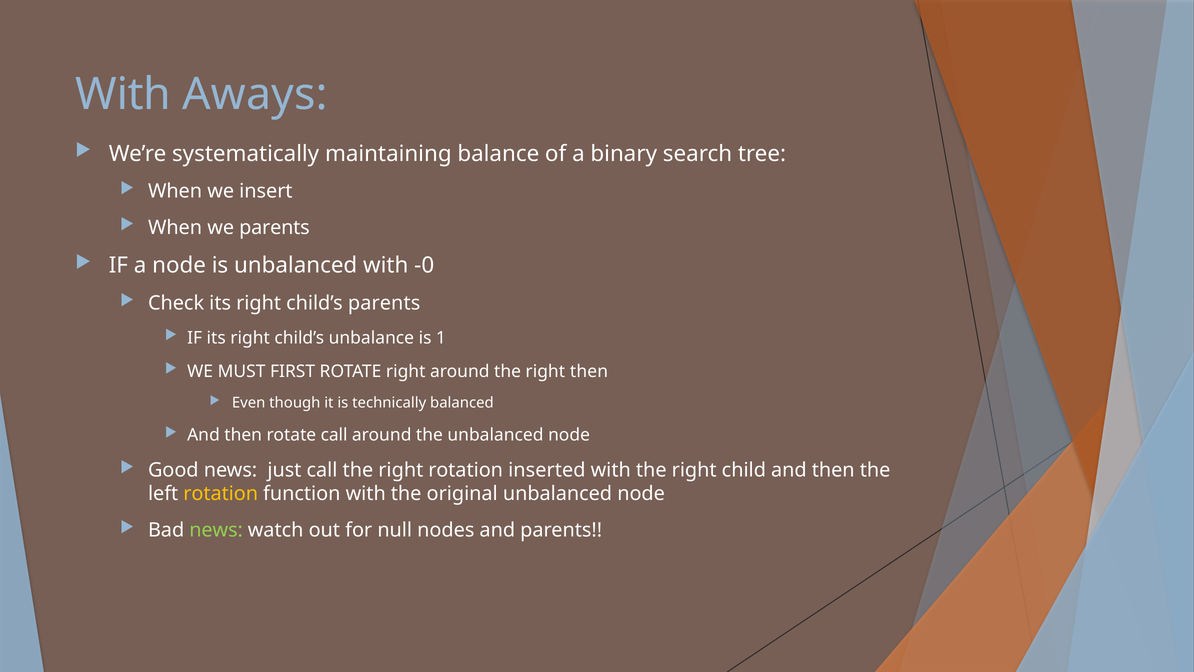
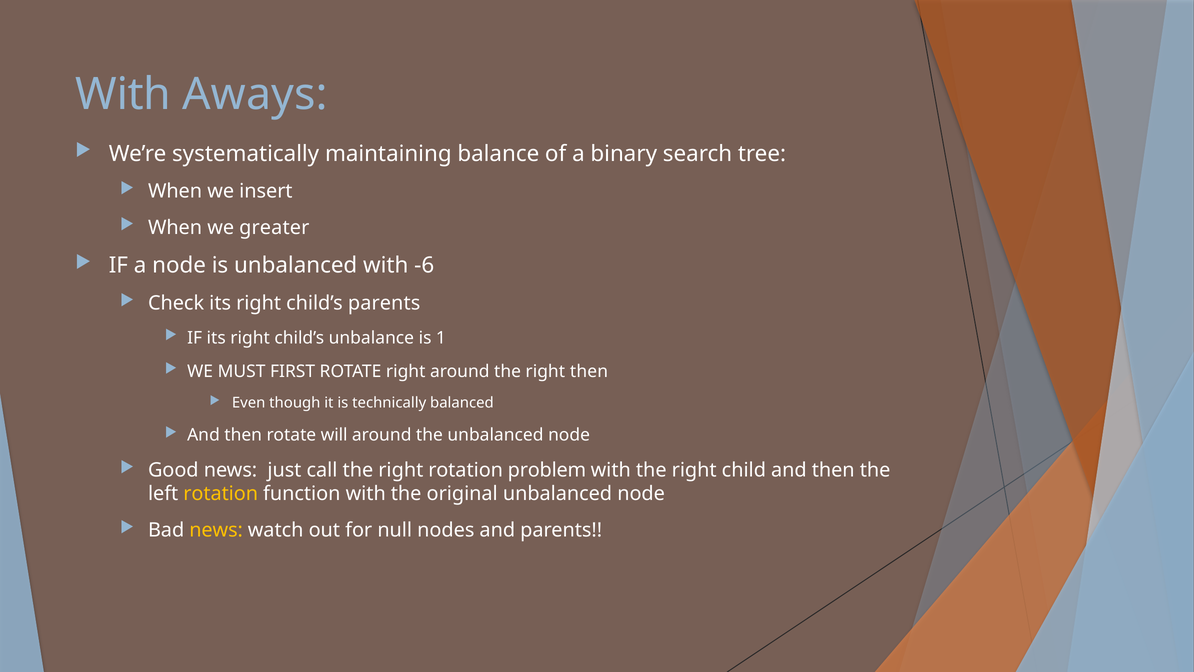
we parents: parents -> greater
-0: -0 -> -6
rotate call: call -> will
inserted: inserted -> problem
news at (216, 530) colour: light green -> yellow
